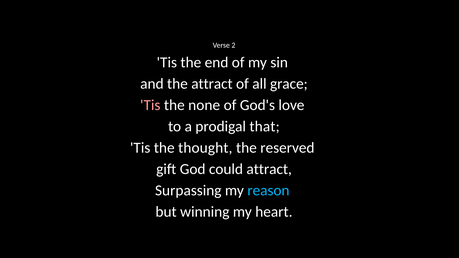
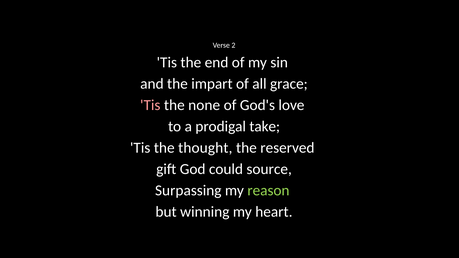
the attract: attract -> impart
that: that -> take
could attract: attract -> source
reason colour: light blue -> light green
